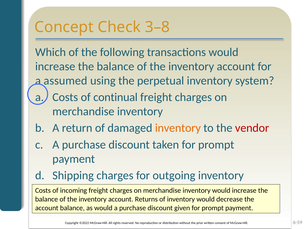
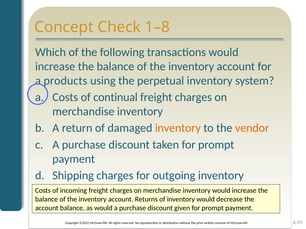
3–8: 3–8 -> 1–8
assumed: assumed -> products
vendor colour: red -> orange
